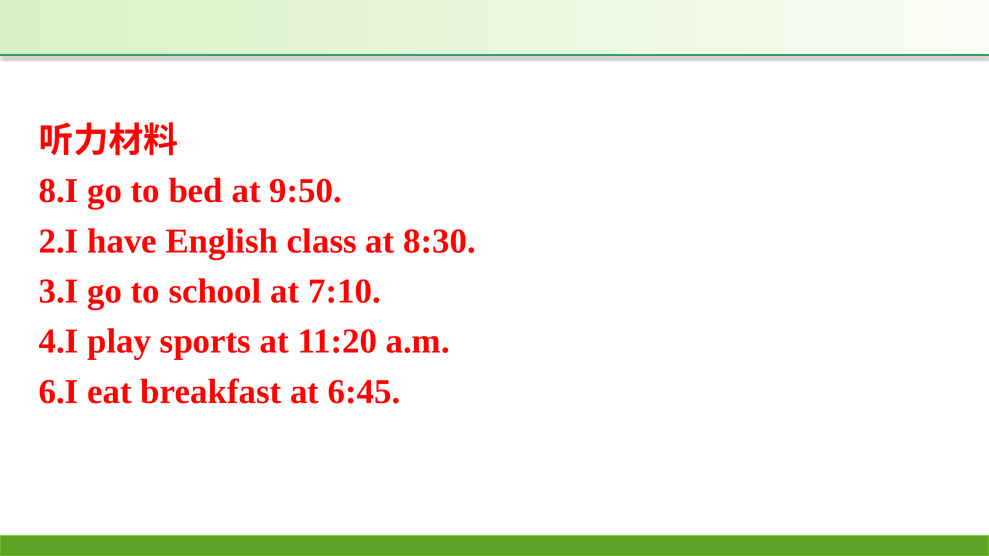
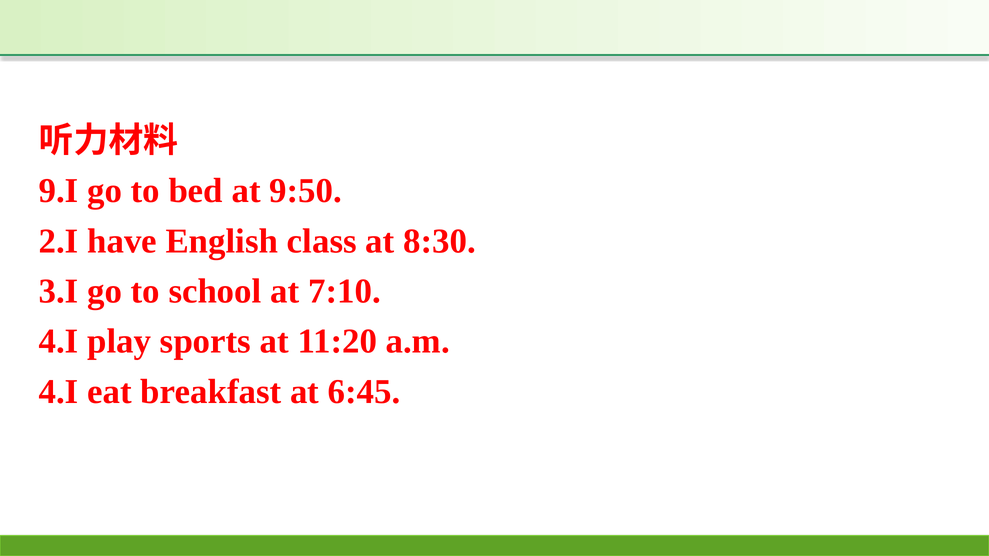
8.I: 8.I -> 9.I
6.I at (59, 392): 6.I -> 4.I
